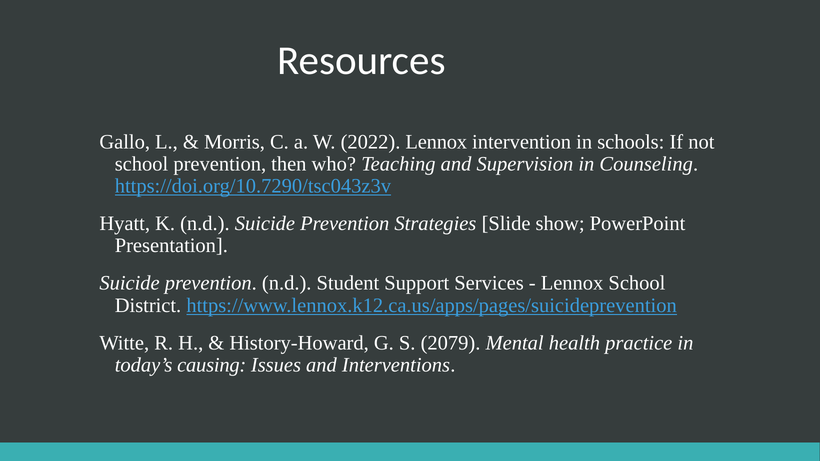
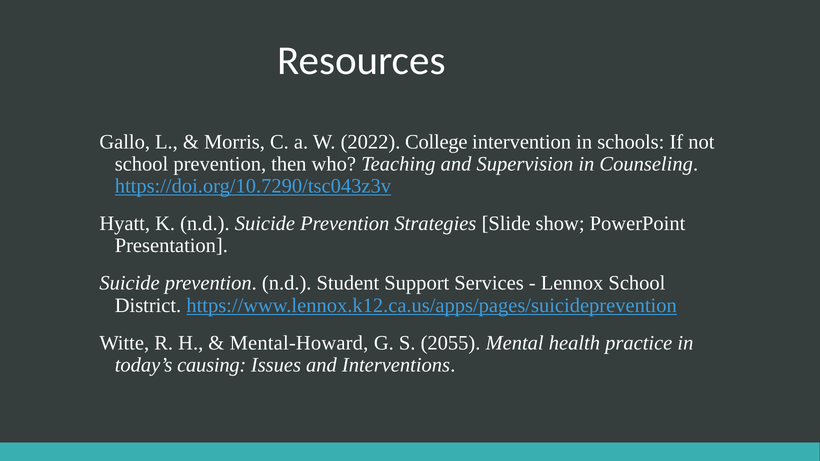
2022 Lennox: Lennox -> College
History-Howard: History-Howard -> Mental-Howard
2079: 2079 -> 2055
